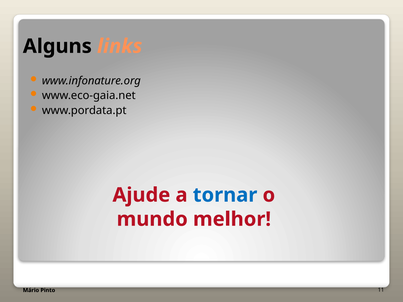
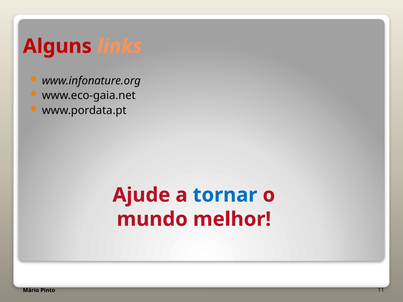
Alguns colour: black -> red
